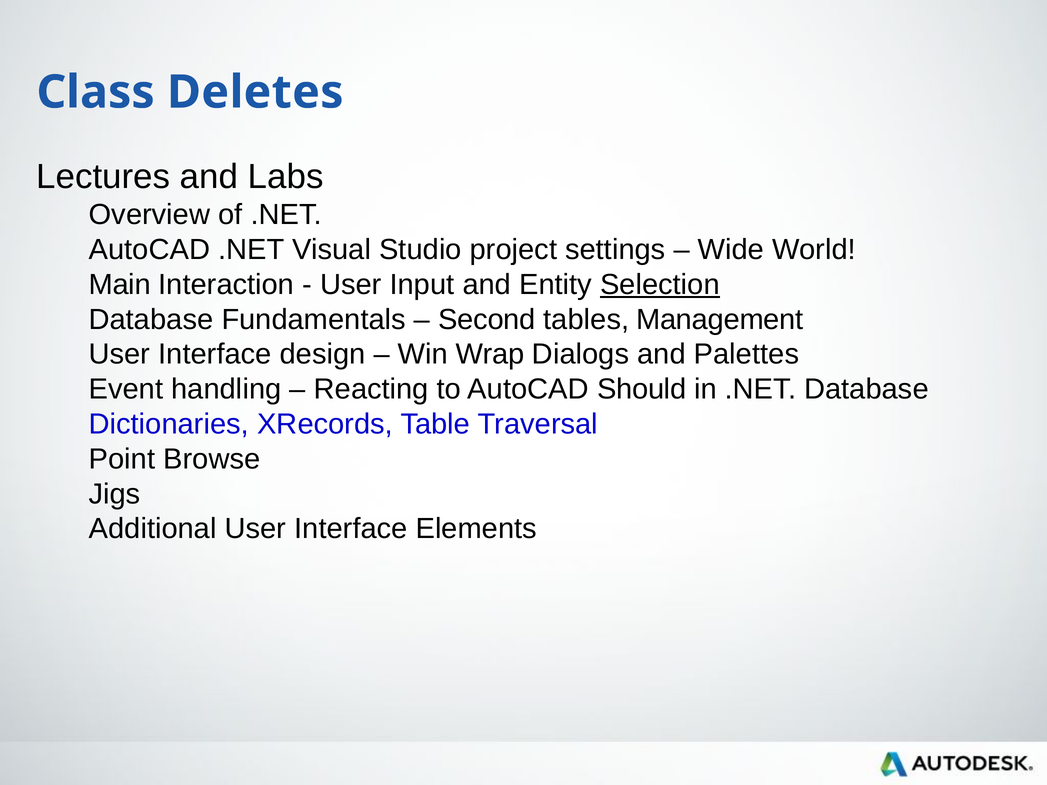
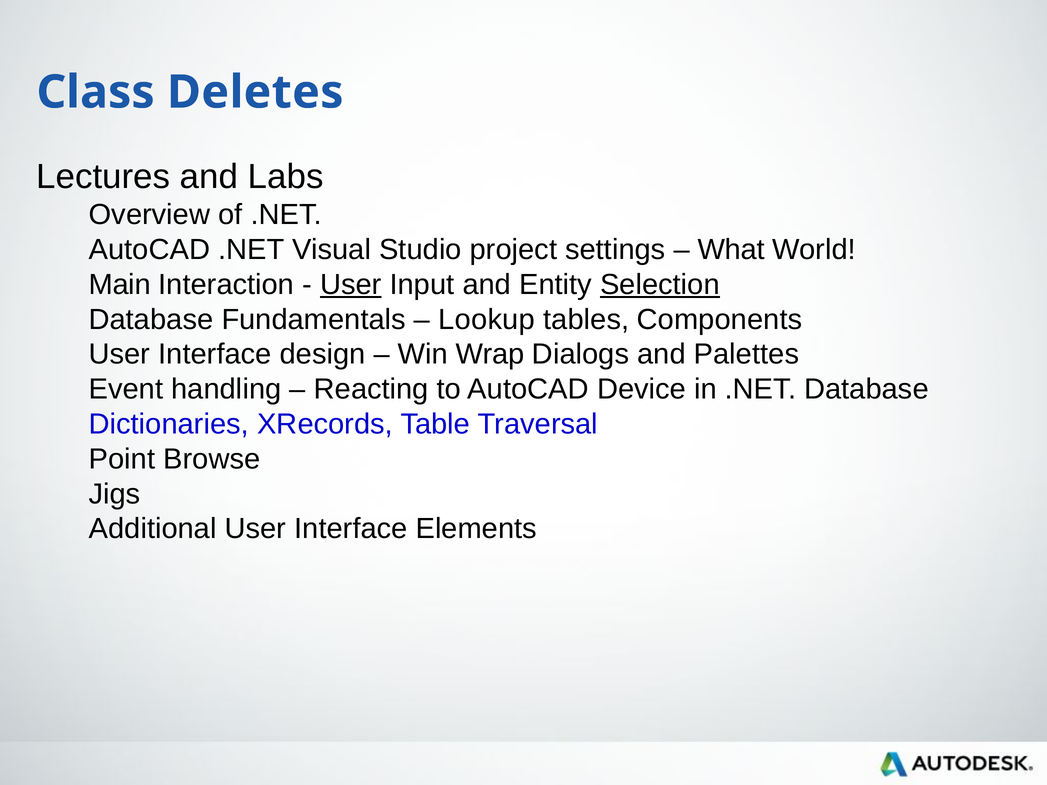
Wide: Wide -> What
User at (351, 285) underline: none -> present
Second: Second -> Lookup
Management: Management -> Components
Should: Should -> Device
